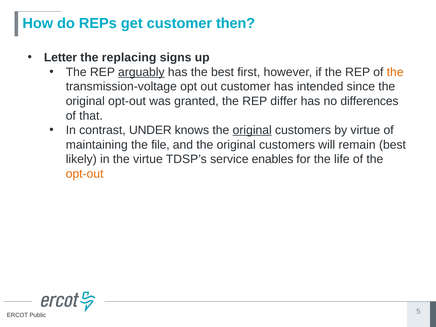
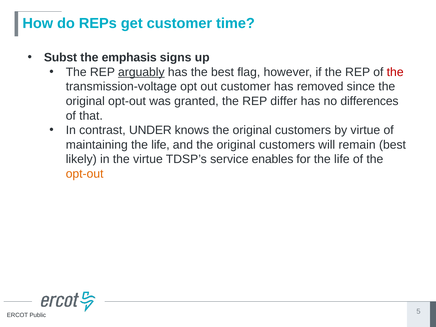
then: then -> time
Letter: Letter -> Subst
replacing: replacing -> emphasis
first: first -> flag
the at (395, 72) colour: orange -> red
intended: intended -> removed
original at (252, 130) underline: present -> none
maintaining the file: file -> life
